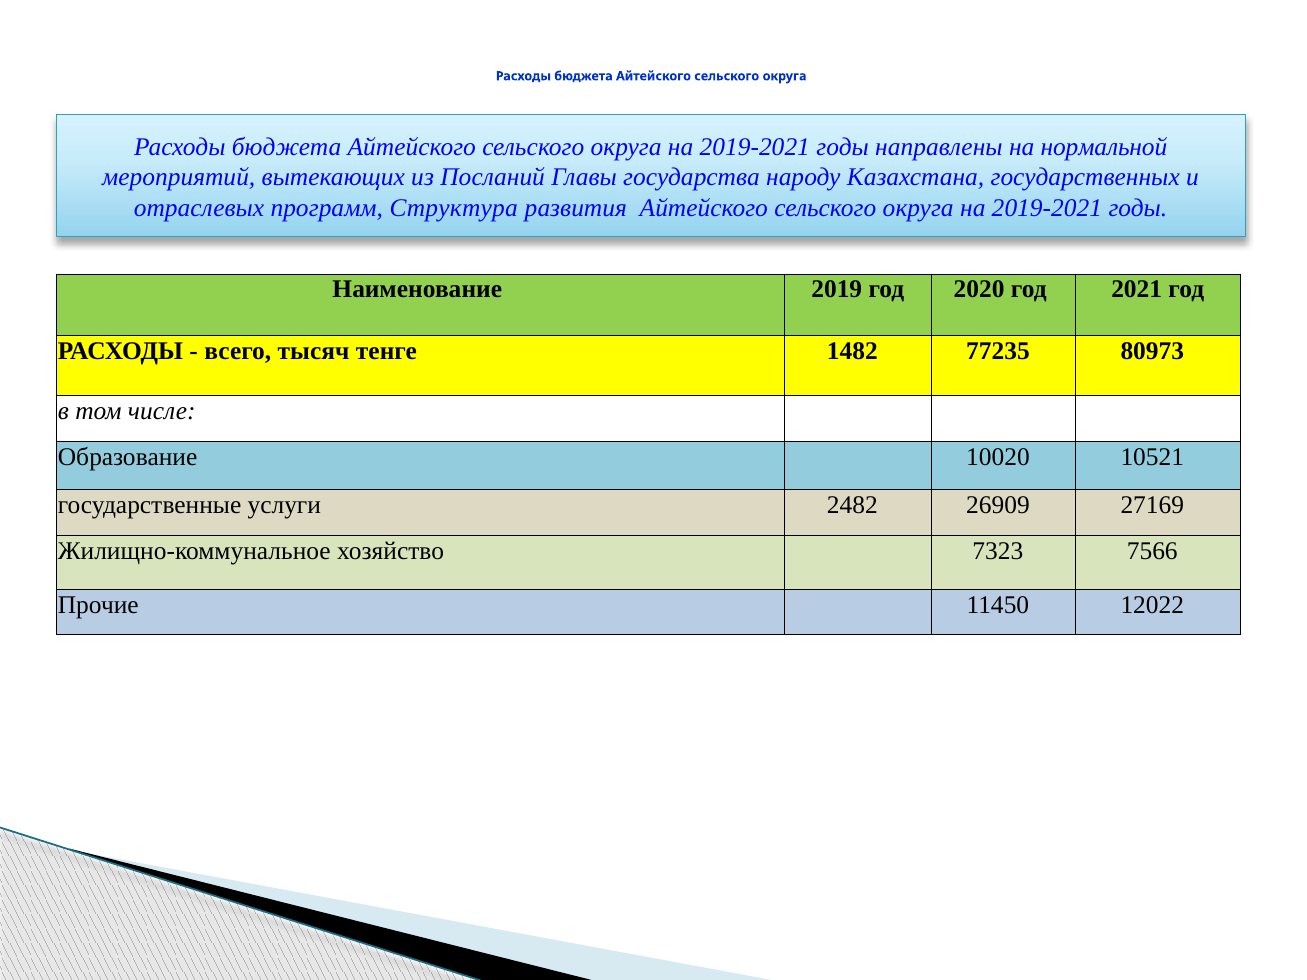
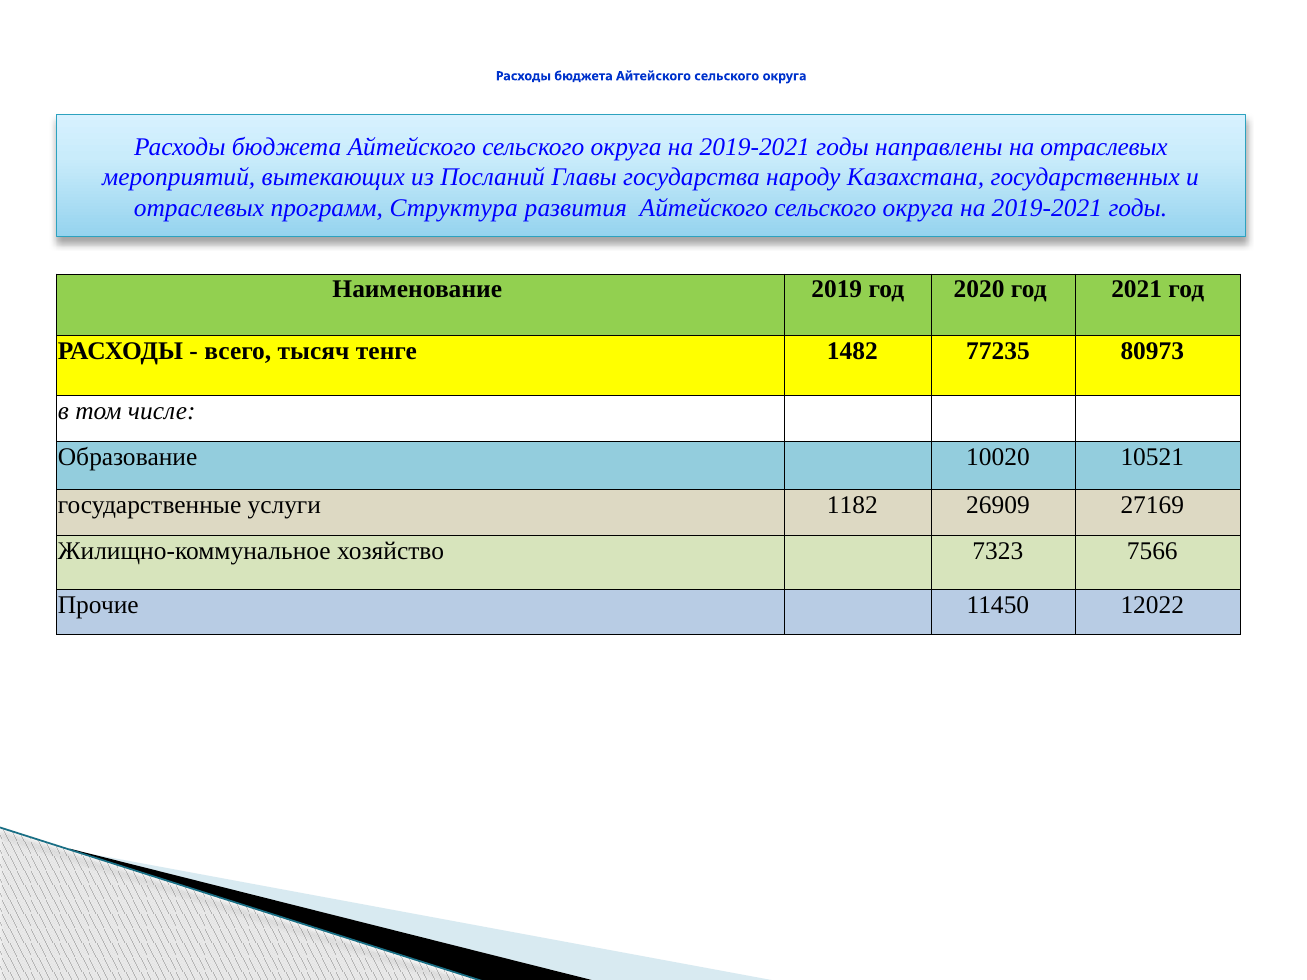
на нормальной: нормальной -> отраслевых
2482: 2482 -> 1182
